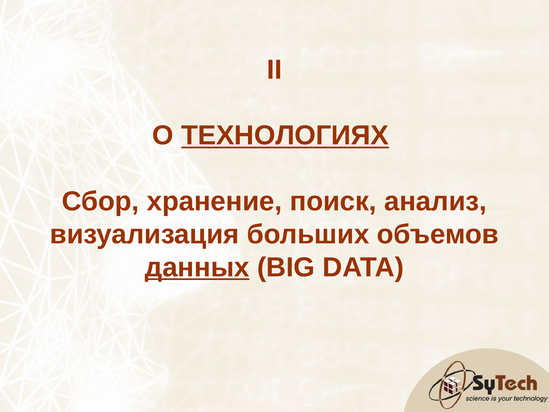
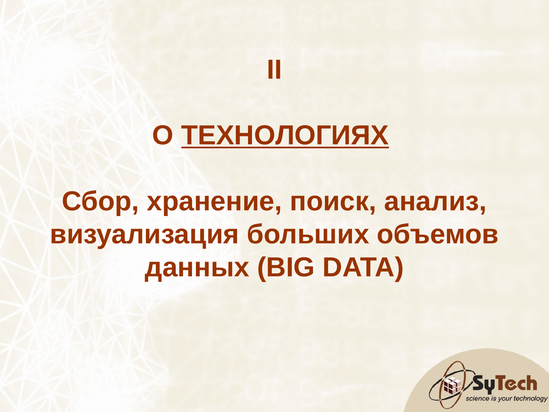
данных underline: present -> none
